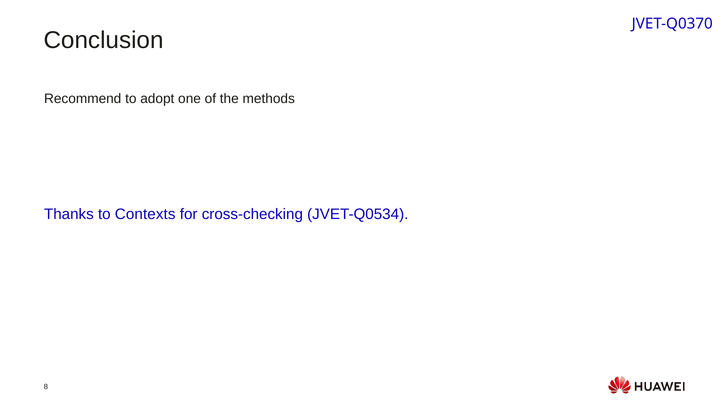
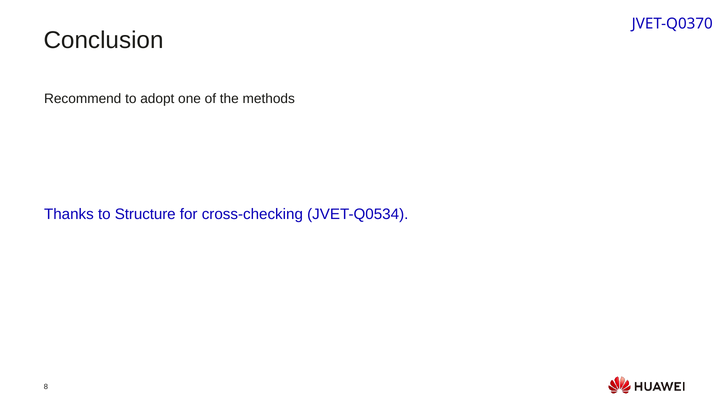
Contexts: Contexts -> Structure
